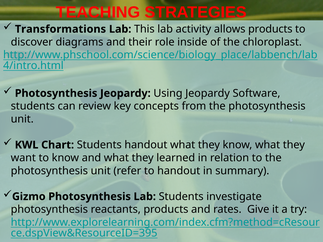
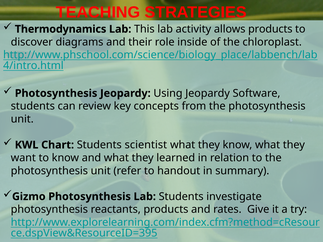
Transformations: Transformations -> Thermodynamics
Students handout: handout -> scientist
